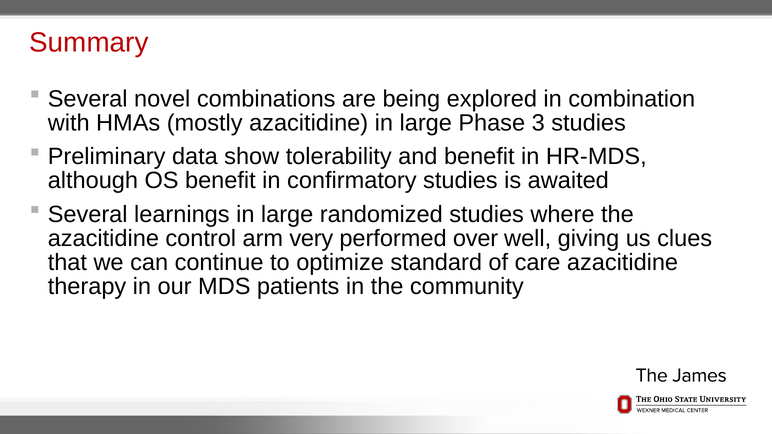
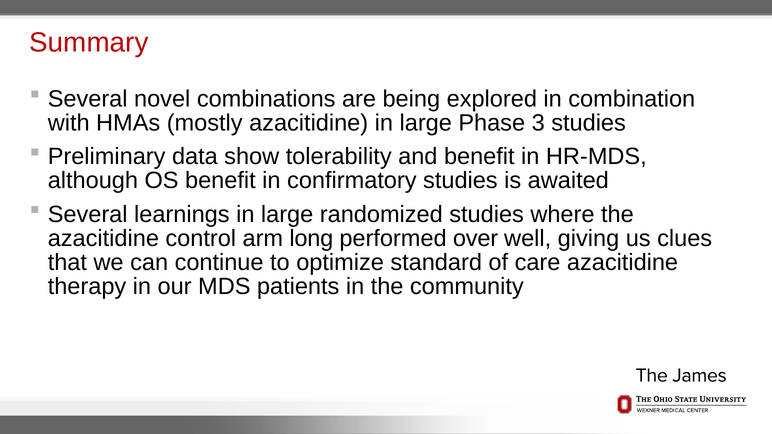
very: very -> long
